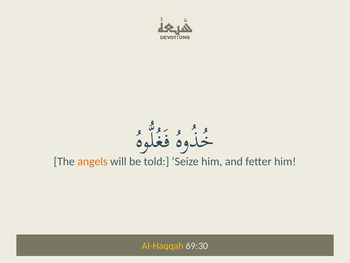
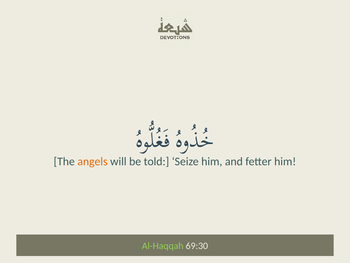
Al-Haqqah colour: yellow -> light green
